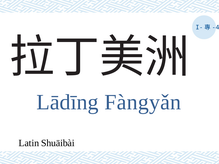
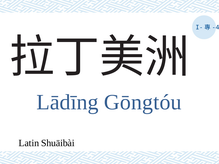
Fàngyǎn: Fàngyǎn -> Gōngtóu
